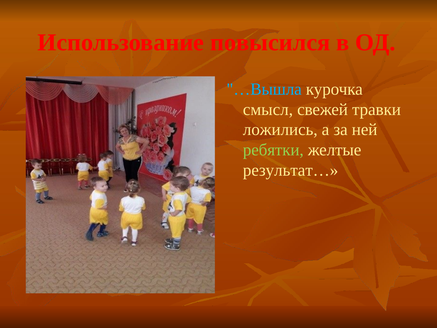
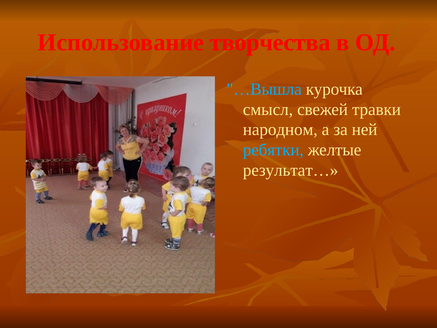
повысился: повысился -> творчества
ложились: ложились -> народном
ребятки colour: light green -> light blue
